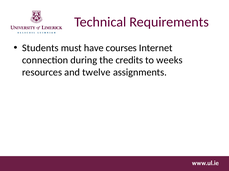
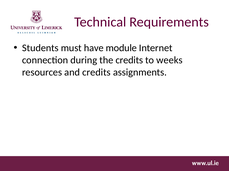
courses: courses -> module
and twelve: twelve -> credits
